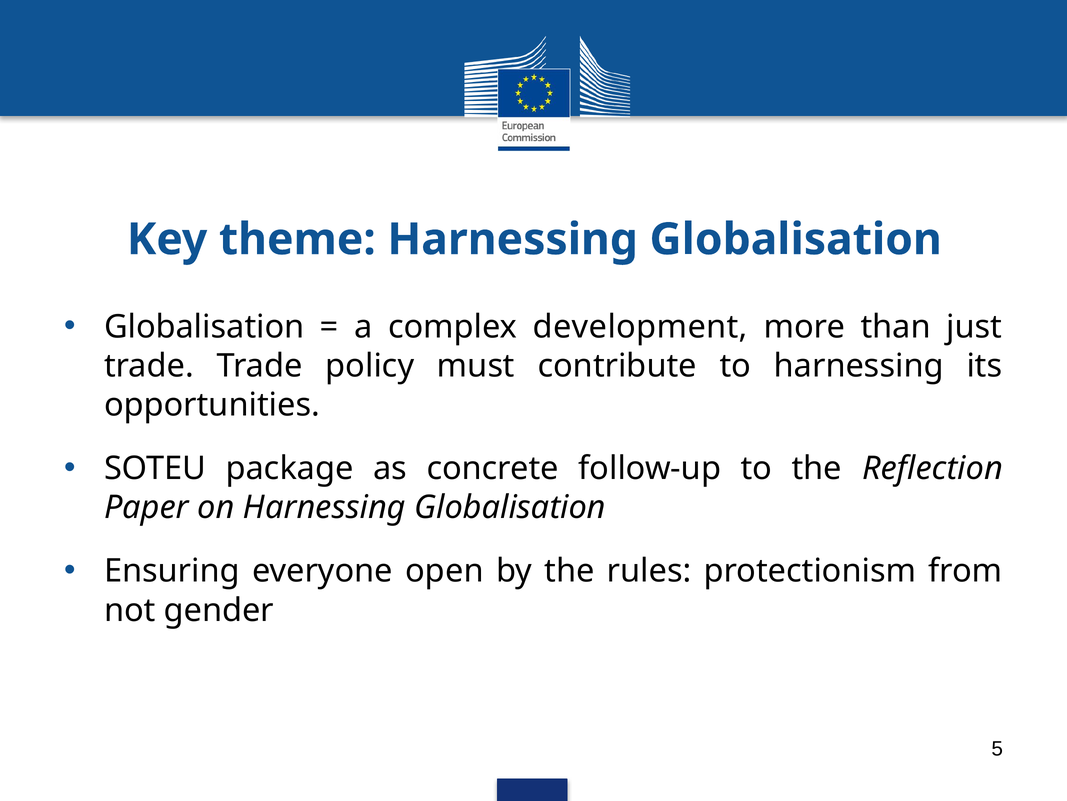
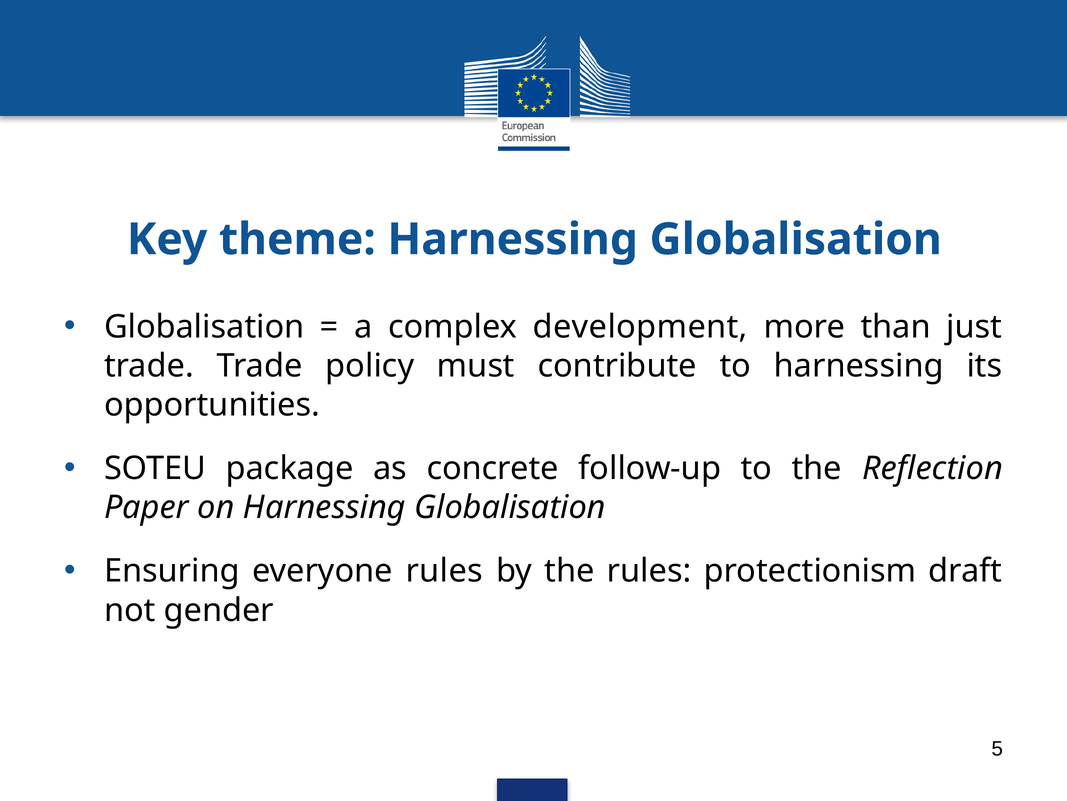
everyone open: open -> rules
from: from -> draft
